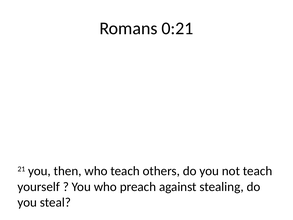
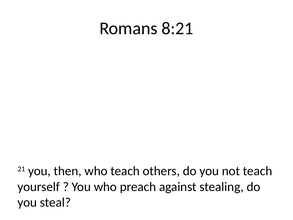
0:21: 0:21 -> 8:21
